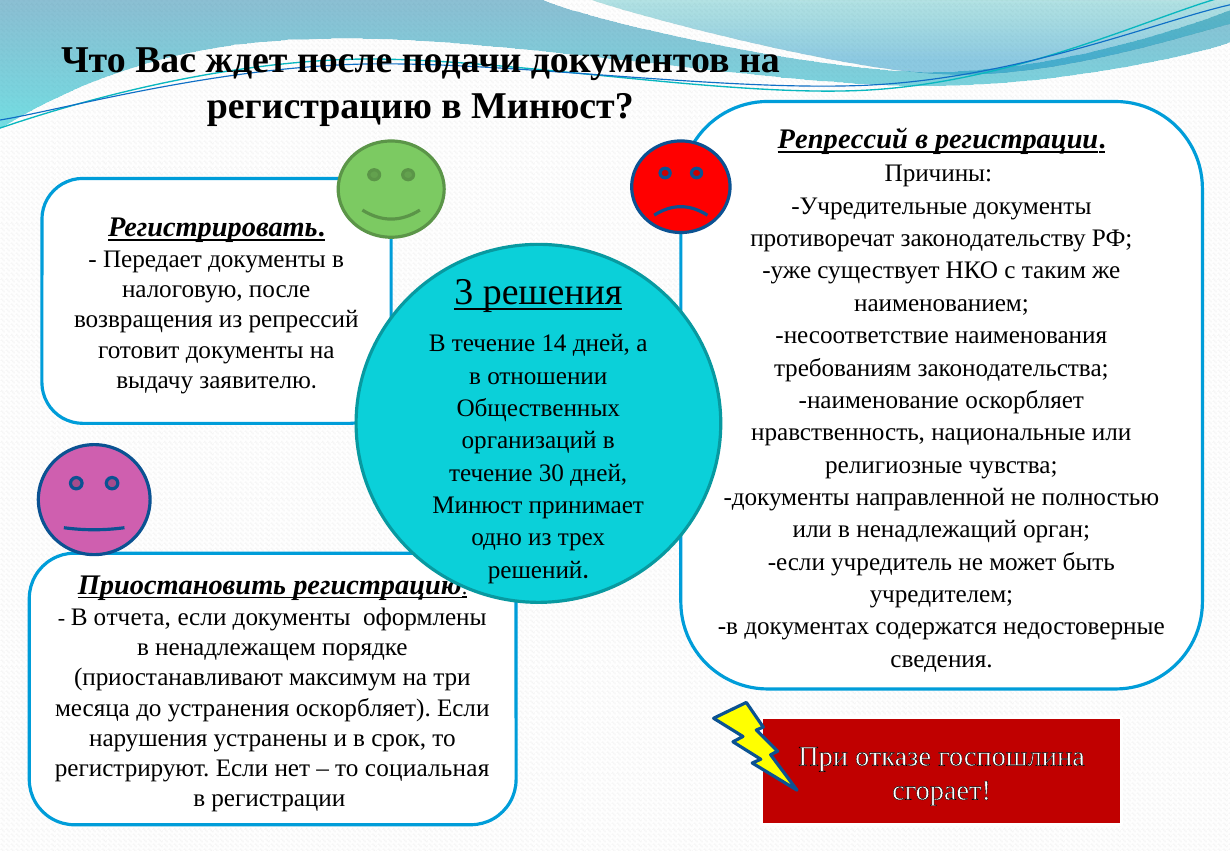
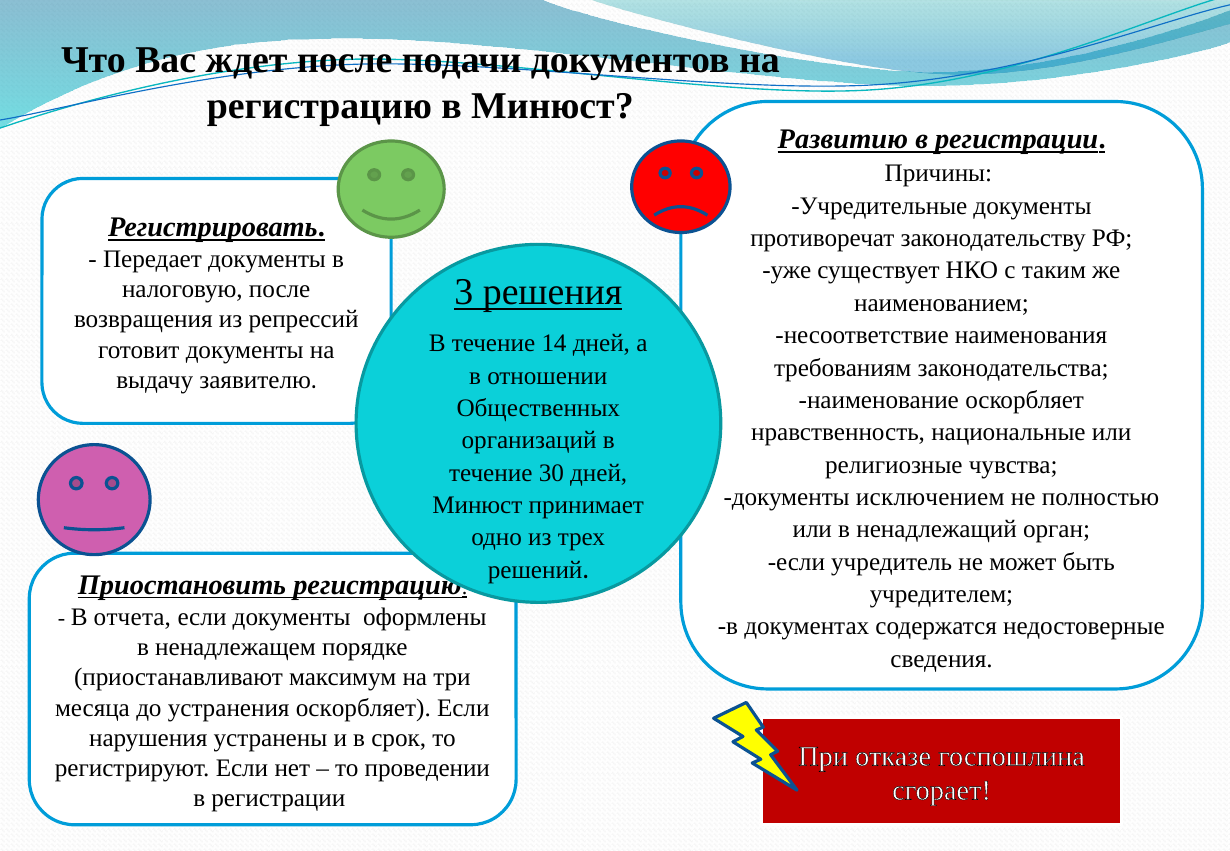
Репрессий at (843, 140): Репрессий -> Развитию
направленной: направленной -> исключением
социальная: социальная -> проведении
